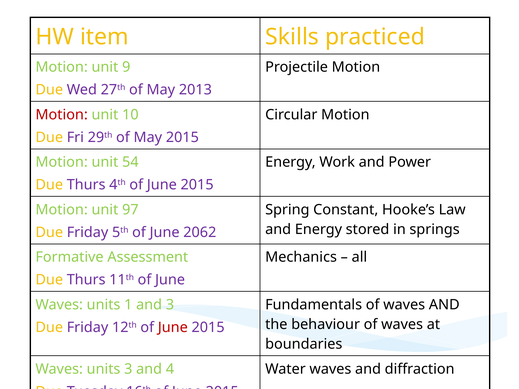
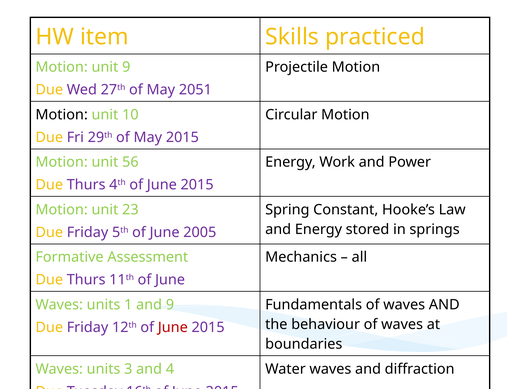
2013: 2013 -> 2051
Motion at (62, 115) colour: red -> black
54: 54 -> 56
97: 97 -> 23
2062: 2062 -> 2005
and 3: 3 -> 9
